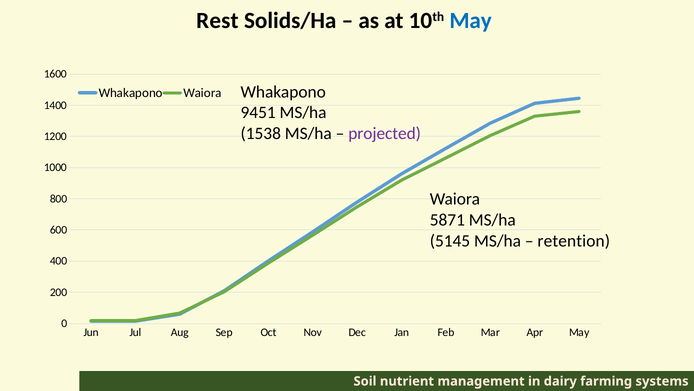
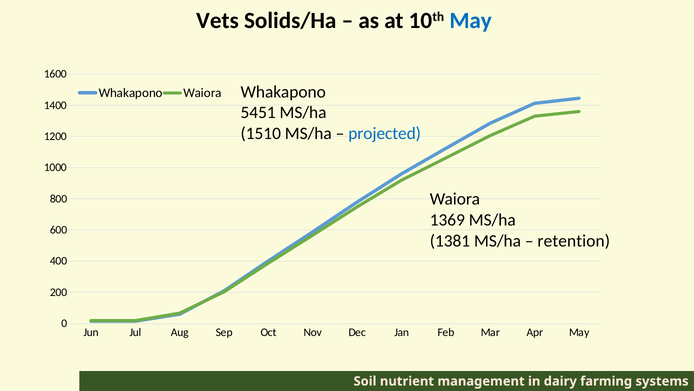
Rest: Rest -> Vets
9451: 9451 -> 5451
1538: 1538 -> 1510
projected colour: purple -> blue
5871: 5871 -> 1369
5145: 5145 -> 1381
